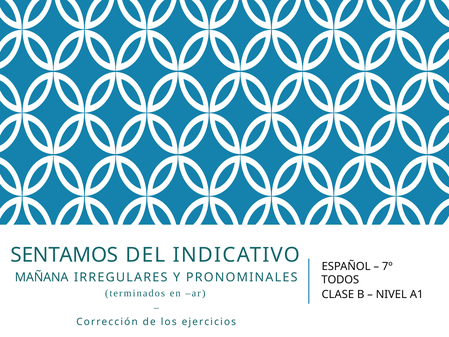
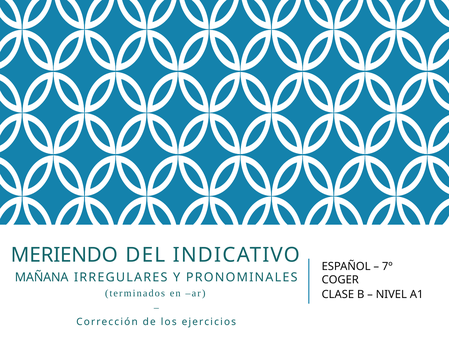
SENTAMOS: SENTAMOS -> MERIENDO
TODOS: TODOS -> COGER
